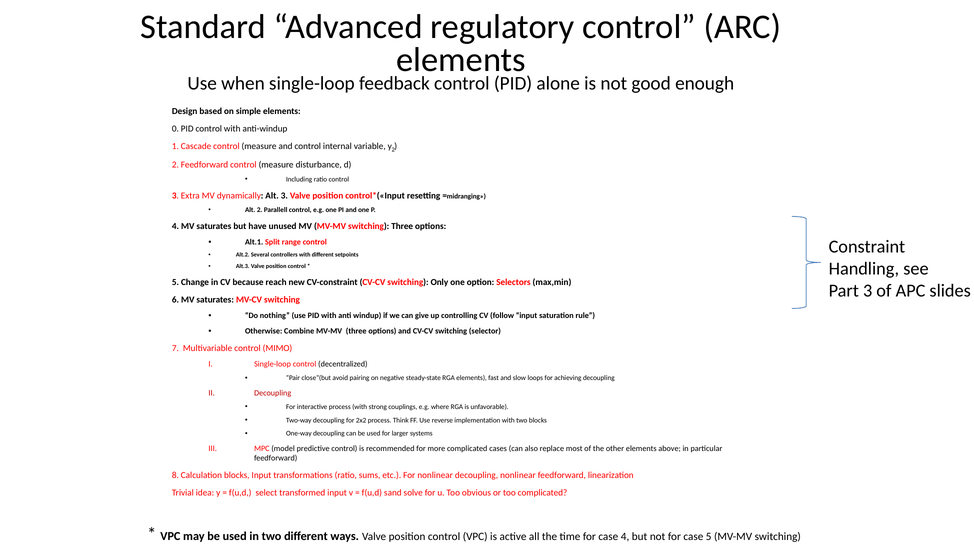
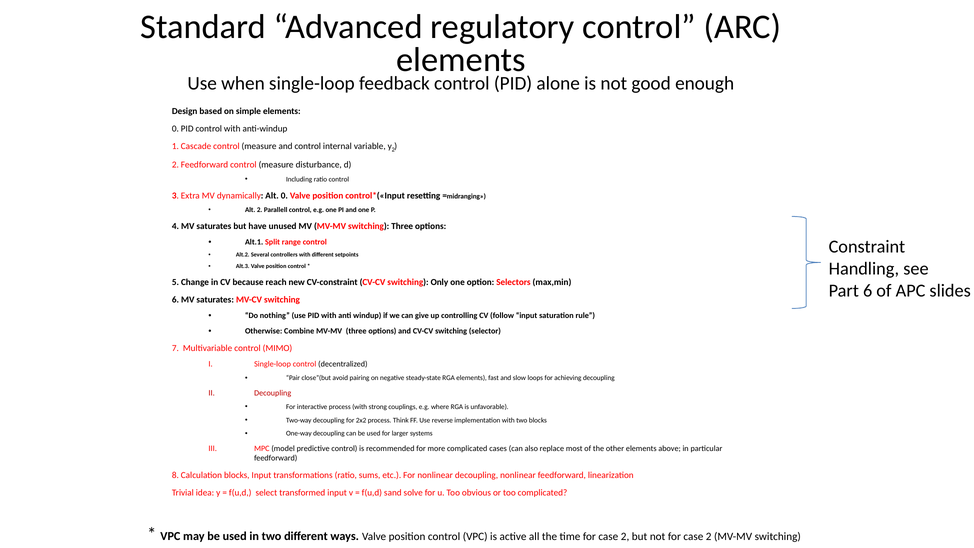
Alt 3: 3 -> 0
Part 3: 3 -> 6
time for case 4: 4 -> 2
not for case 5: 5 -> 2
